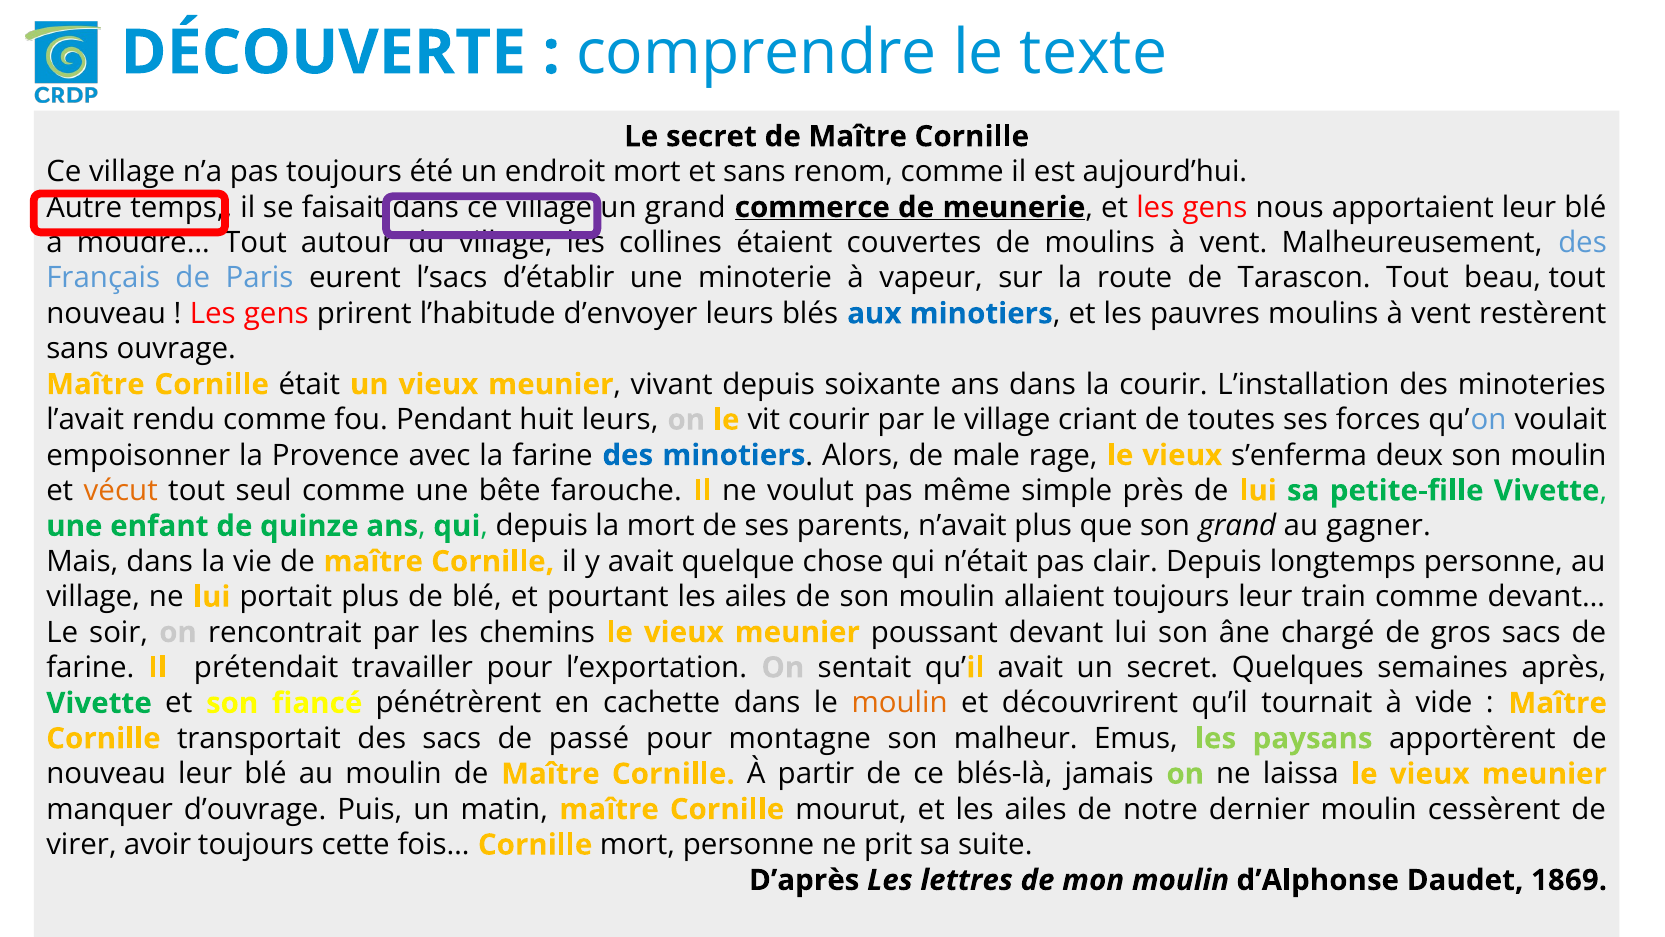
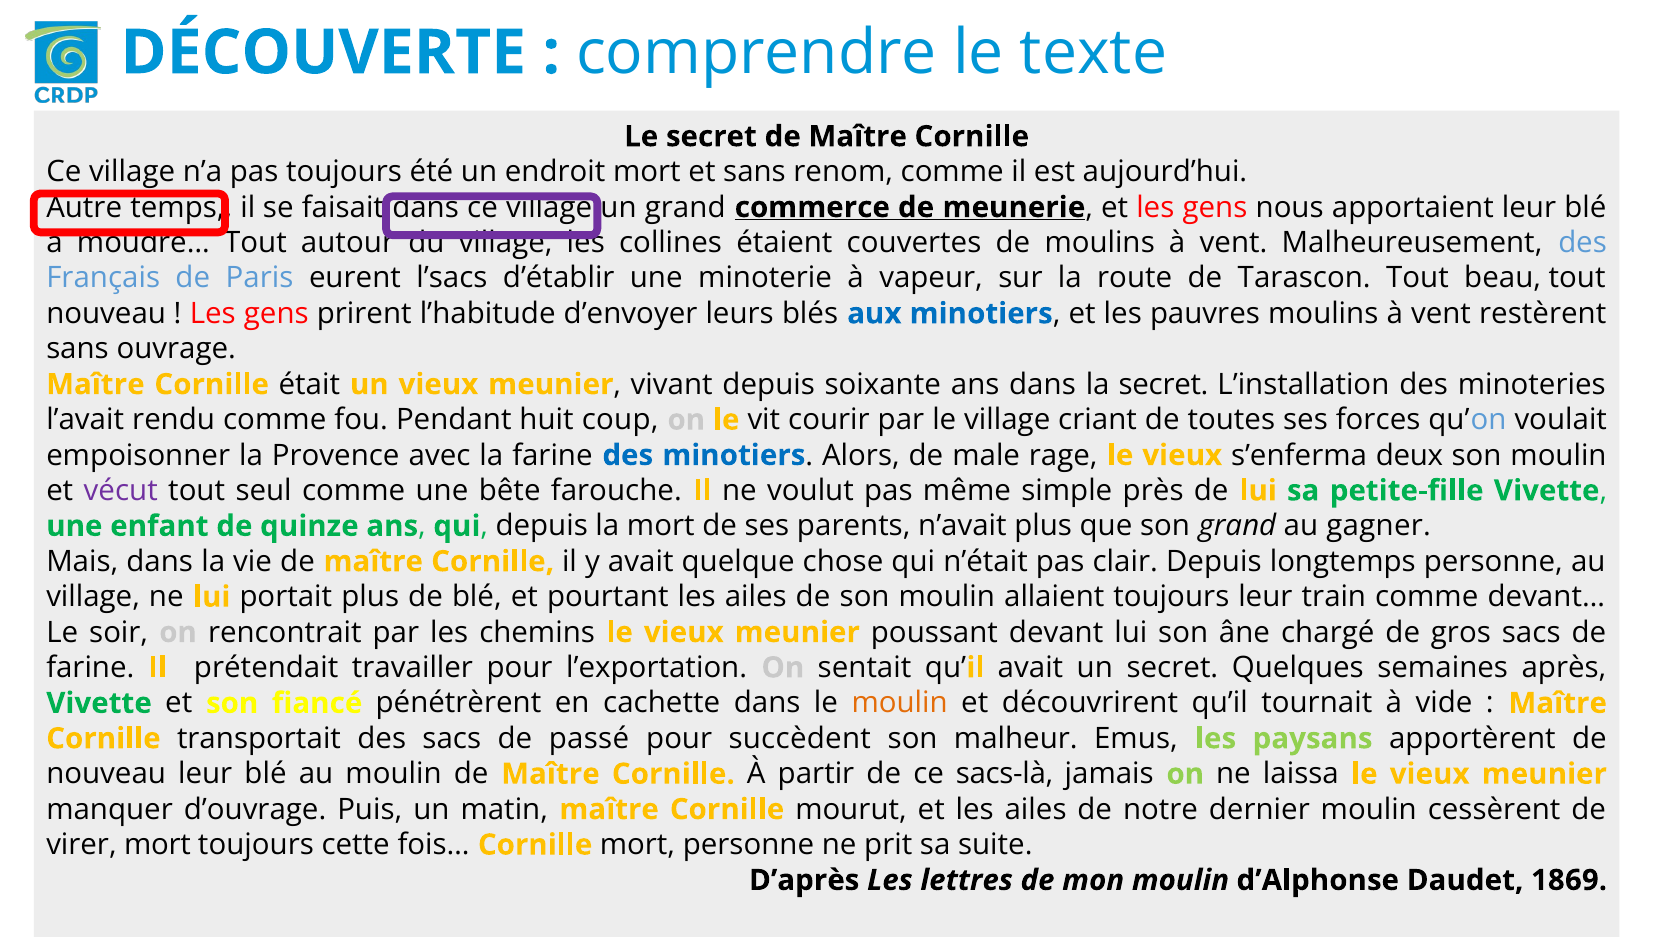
la courir: courir -> secret
huit leurs: leurs -> coup
vécut colour: orange -> purple
montagne: montagne -> succèdent
blés-là: blés-là -> sacs-là
virer avoir: avoir -> mort
